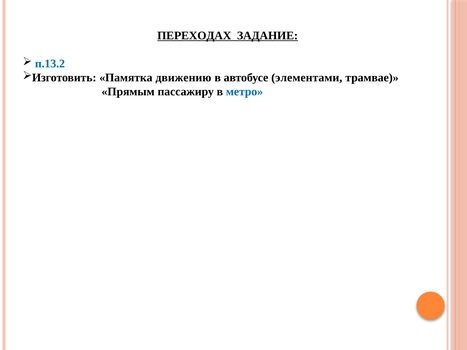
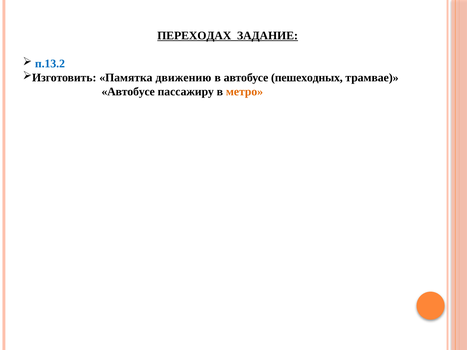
элементами: элементами -> пешеходных
Прямым at (128, 92): Прямым -> Автобусе
метро colour: blue -> orange
